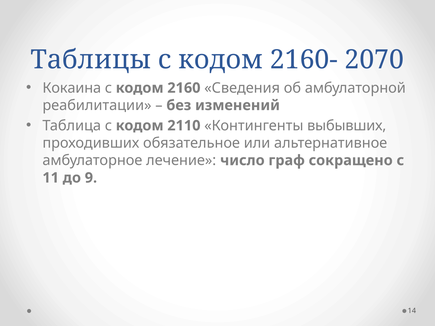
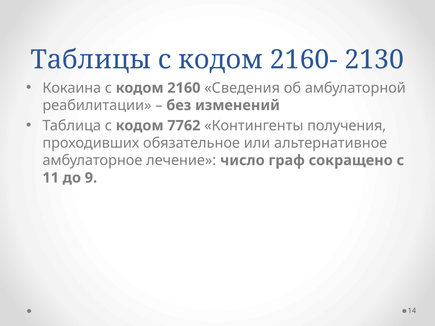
2070: 2070 -> 2130
2110: 2110 -> 7762
выбывших: выбывших -> получения
